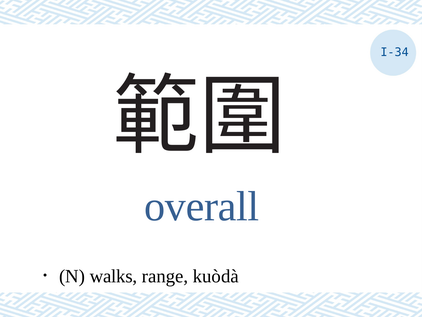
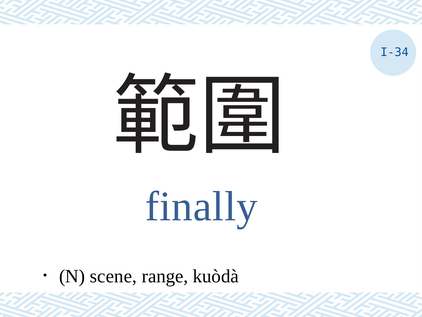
overall: overall -> finally
walks: walks -> scene
